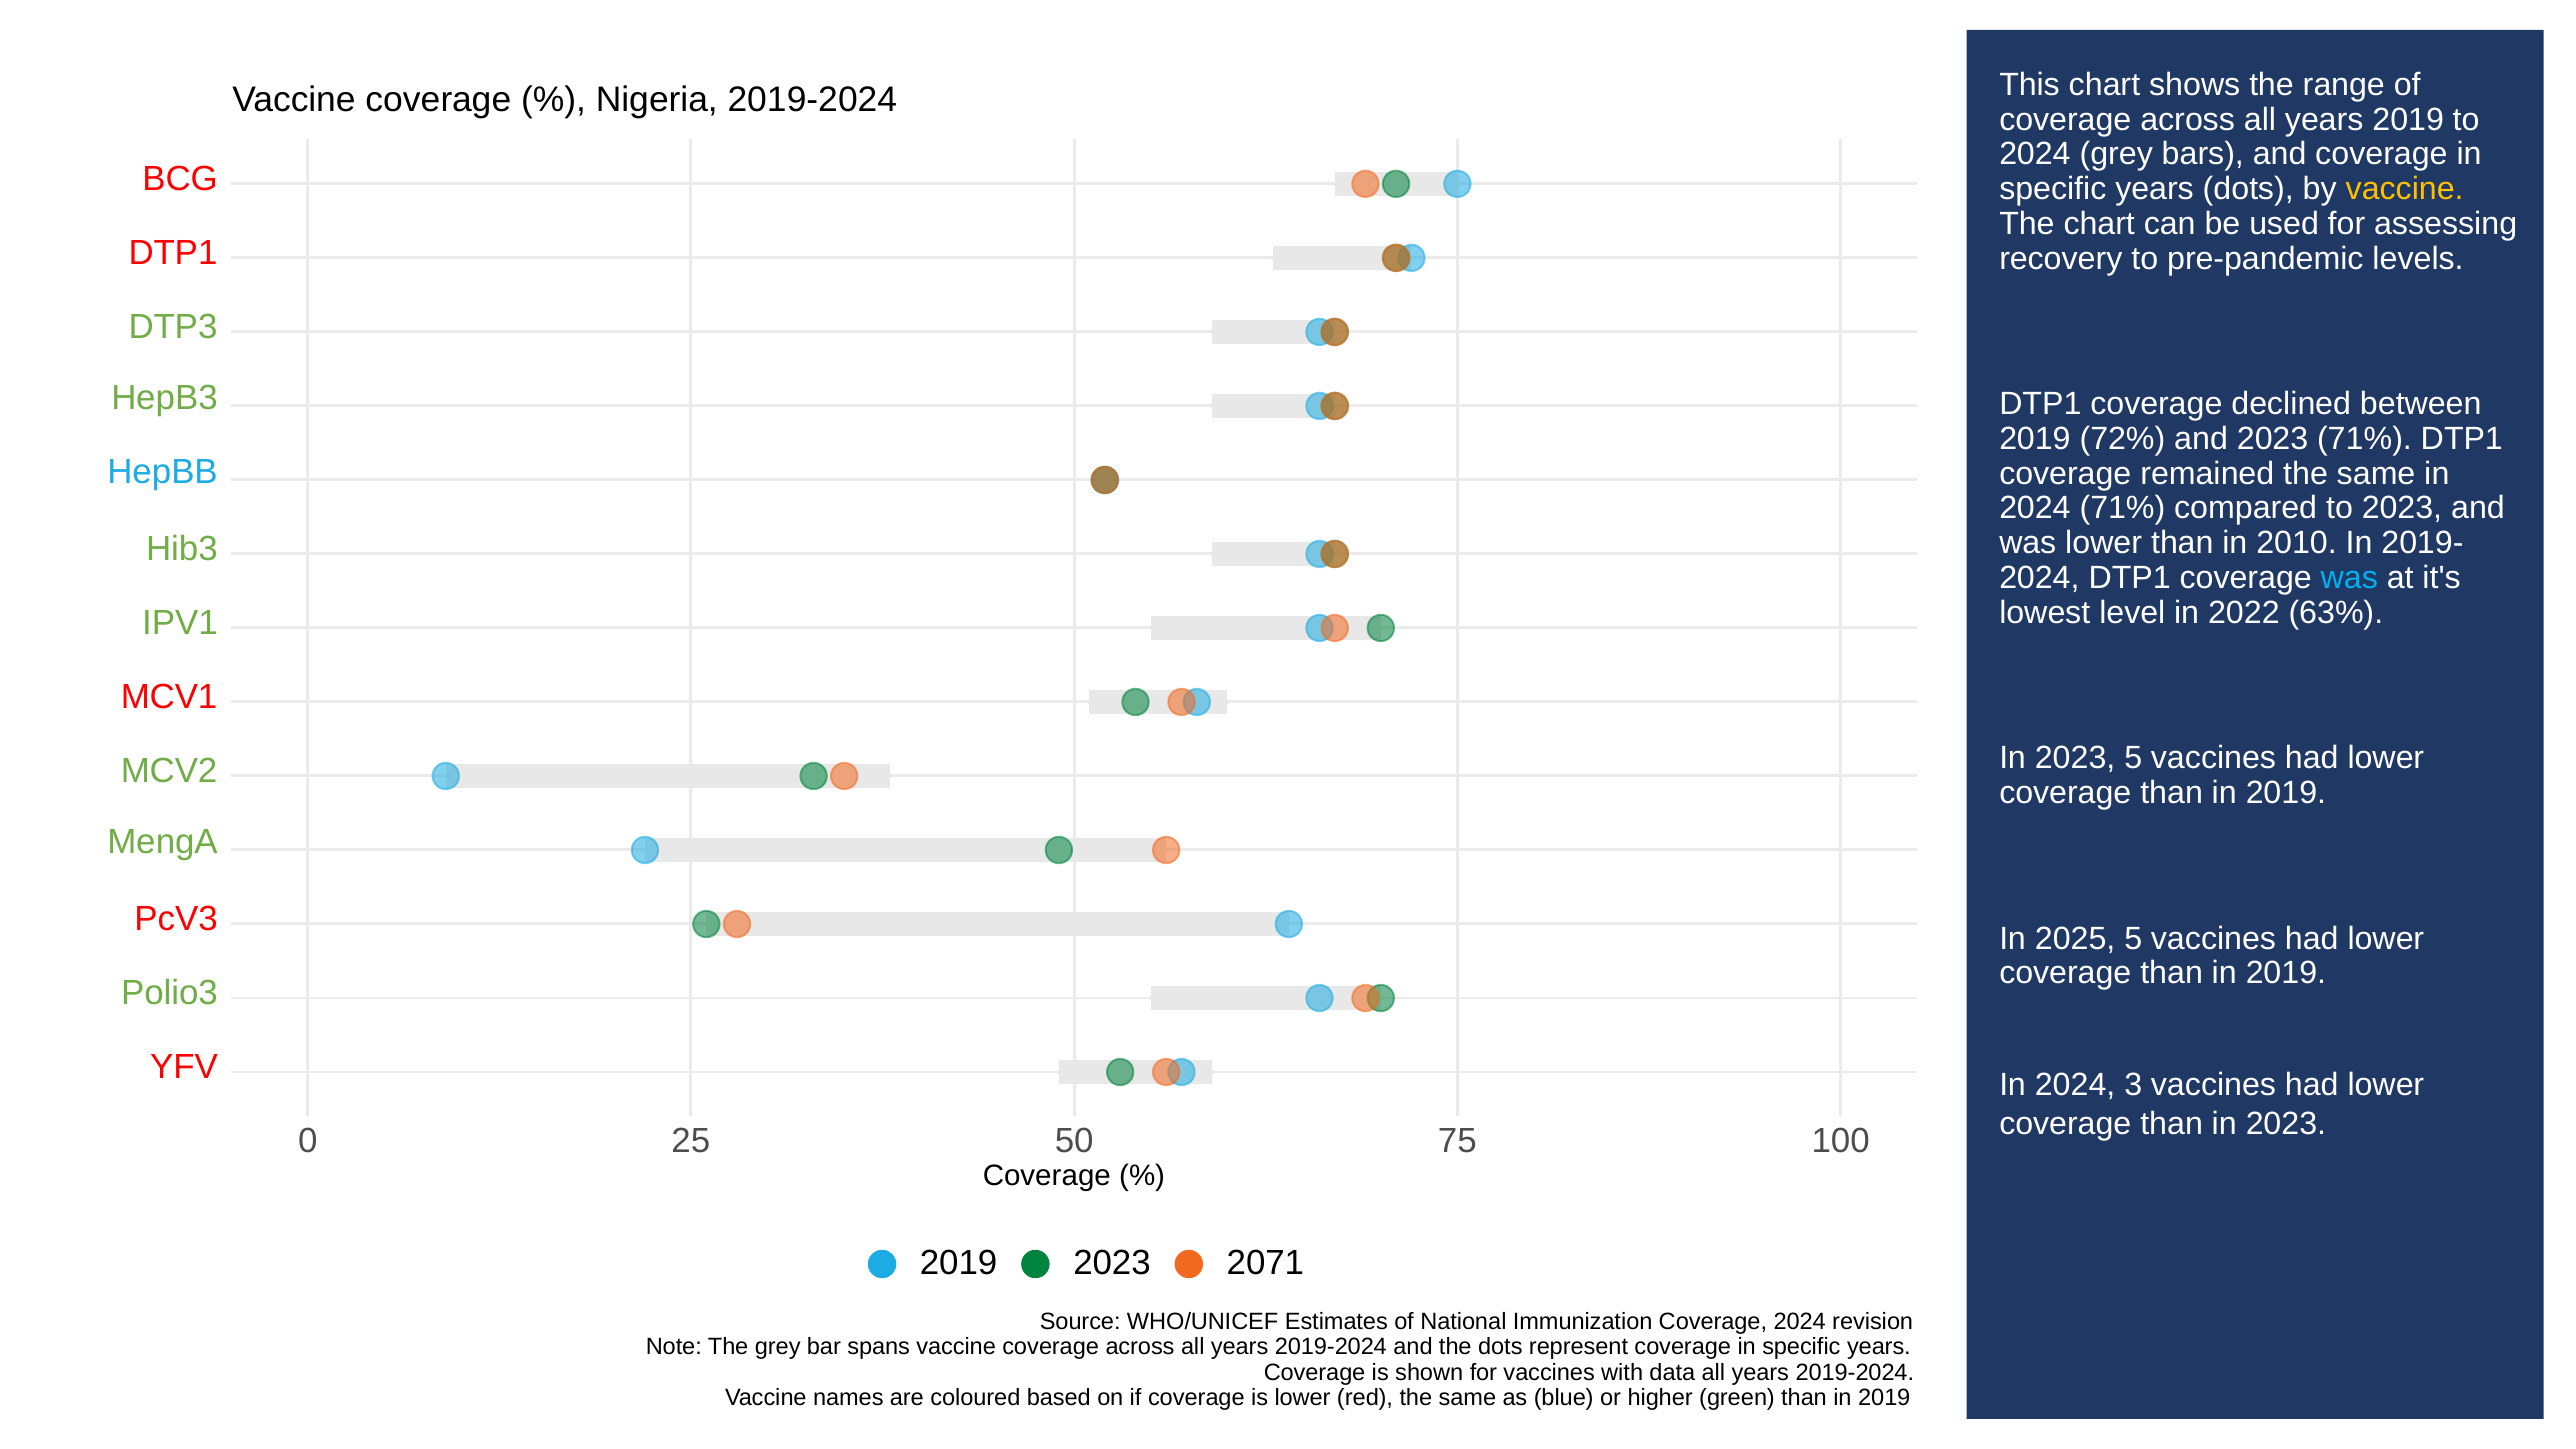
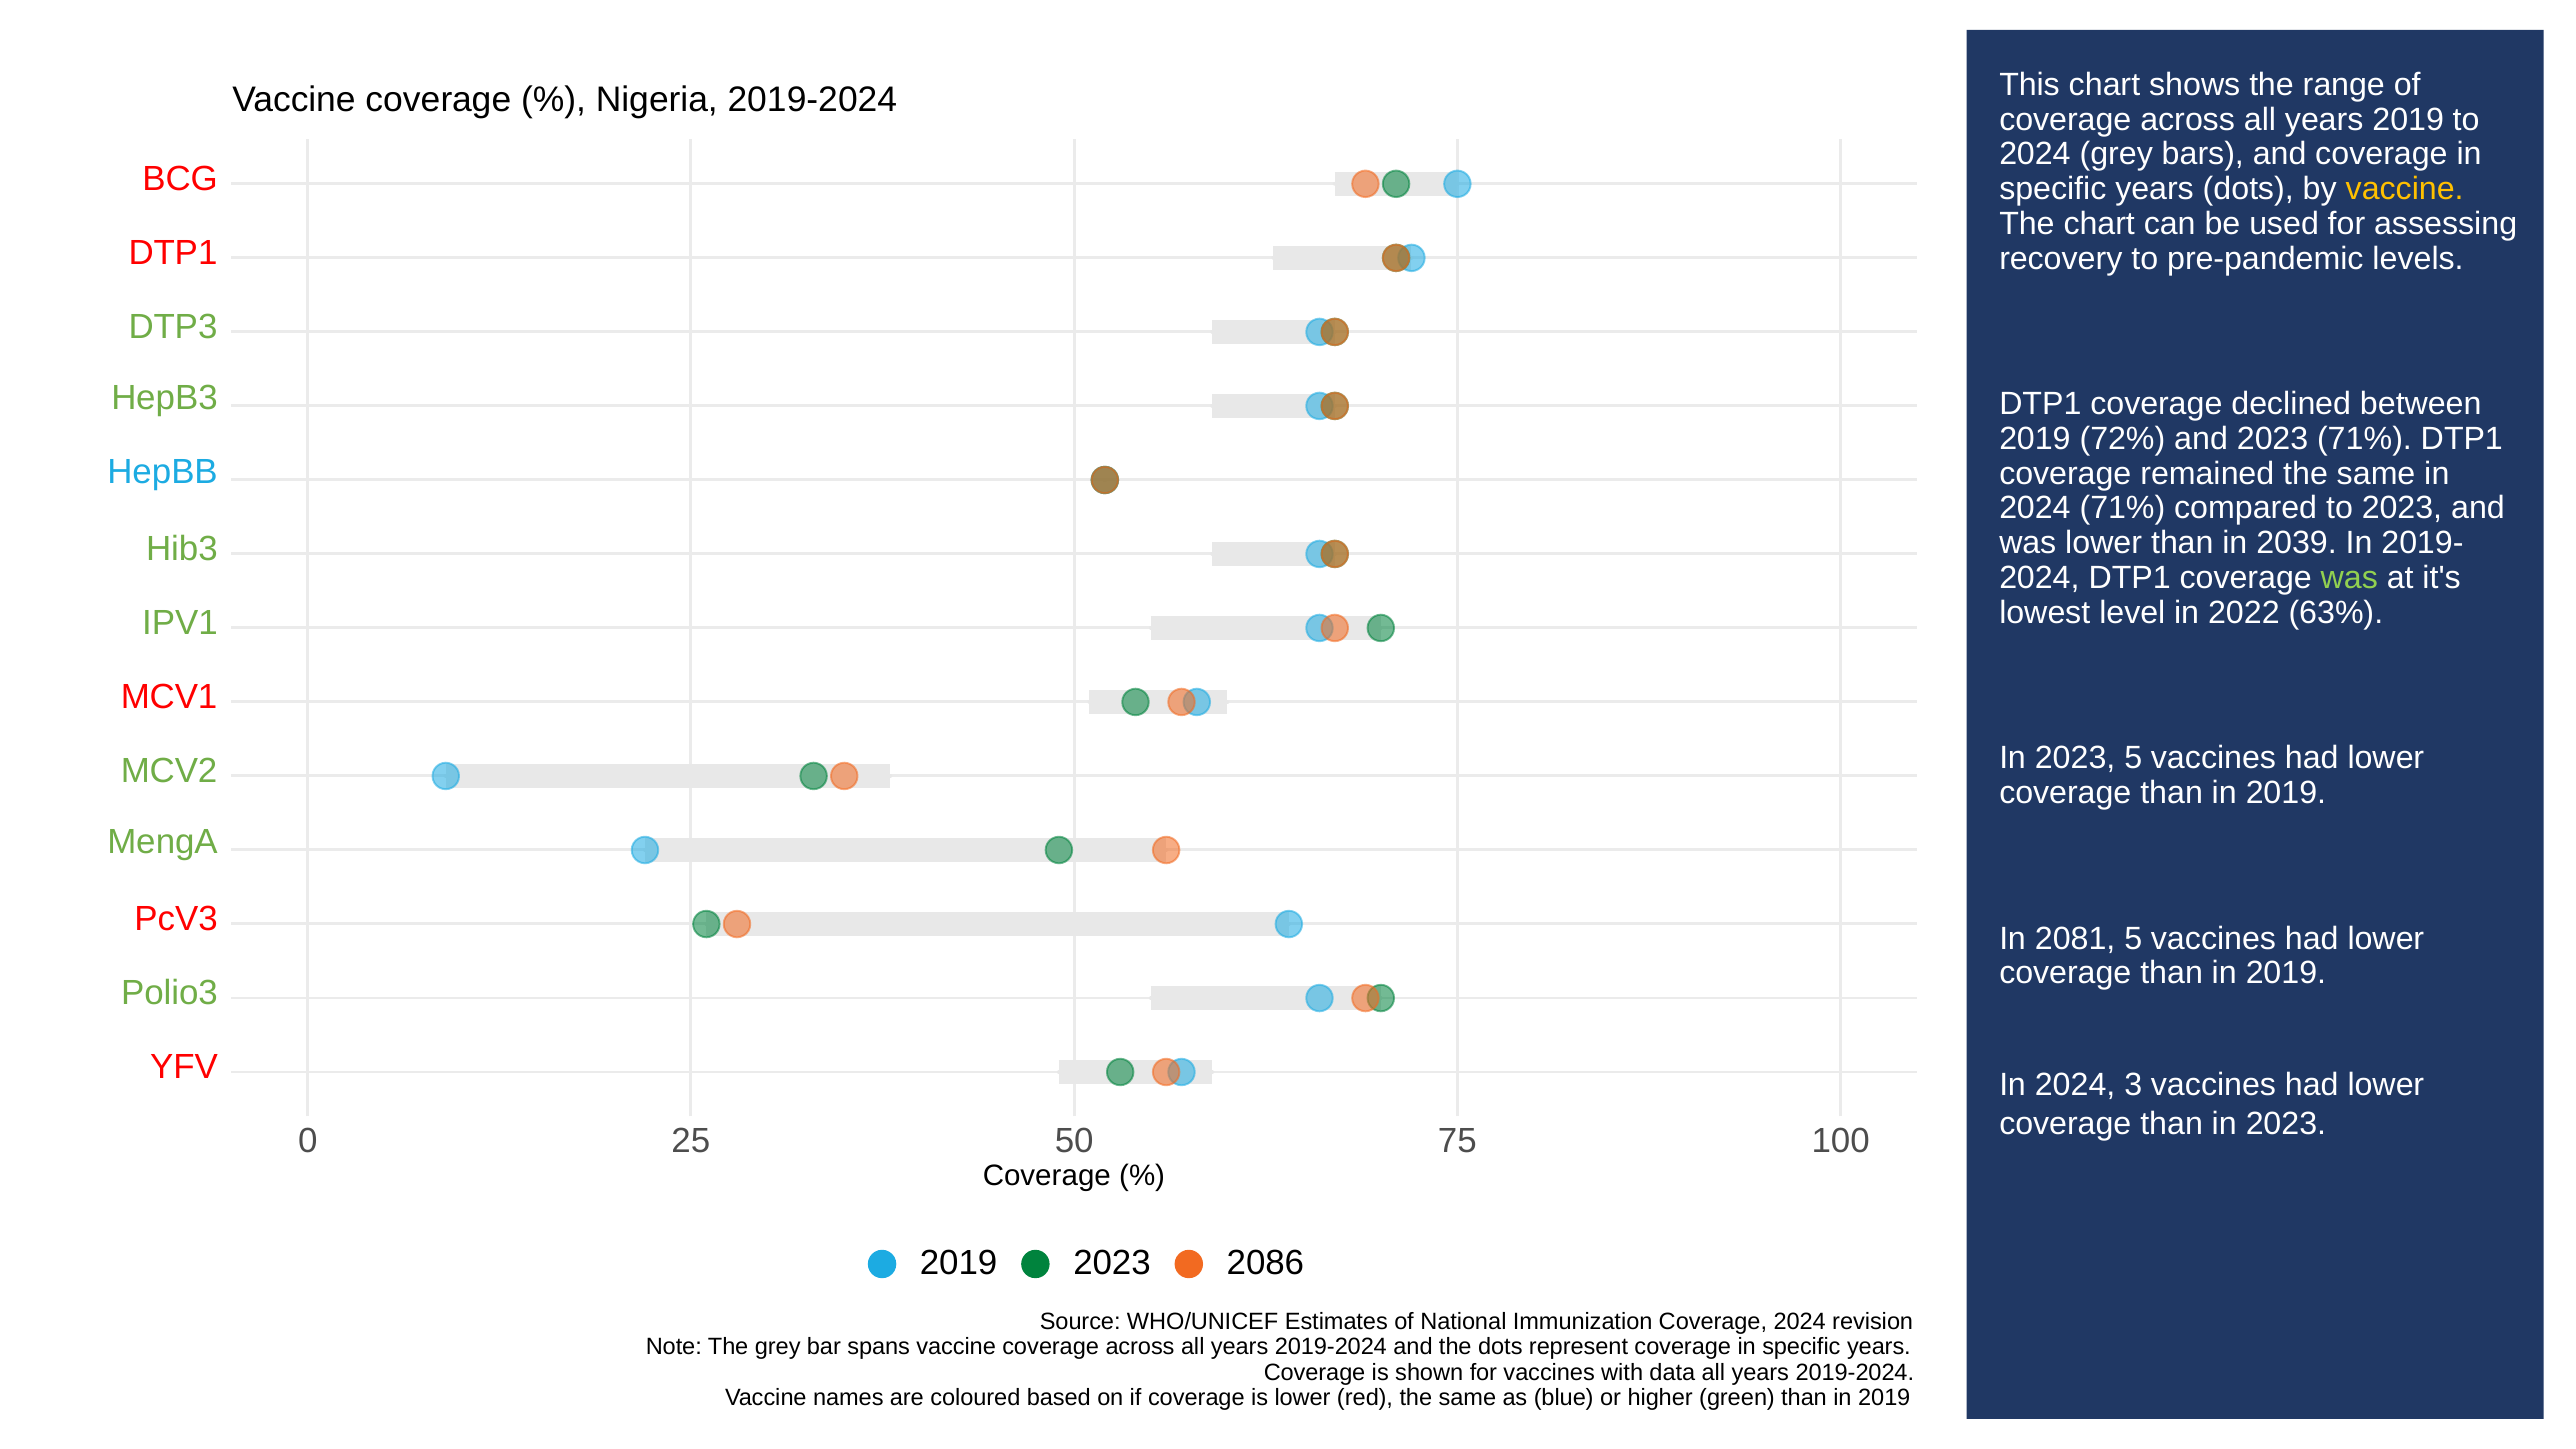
2010: 2010 -> 2039
was at (2349, 578) colour: light blue -> light green
2025: 2025 -> 2081
2071: 2071 -> 2086
